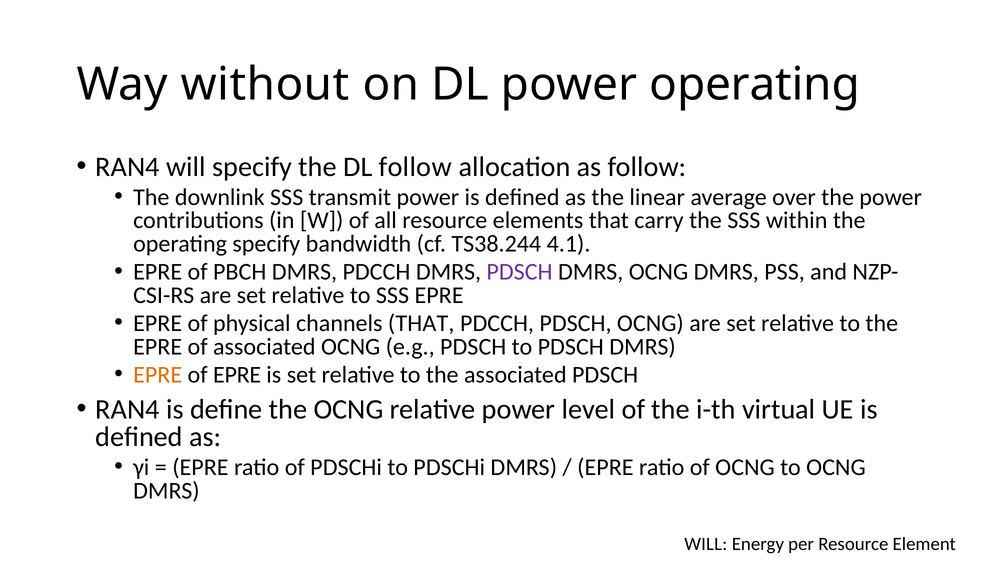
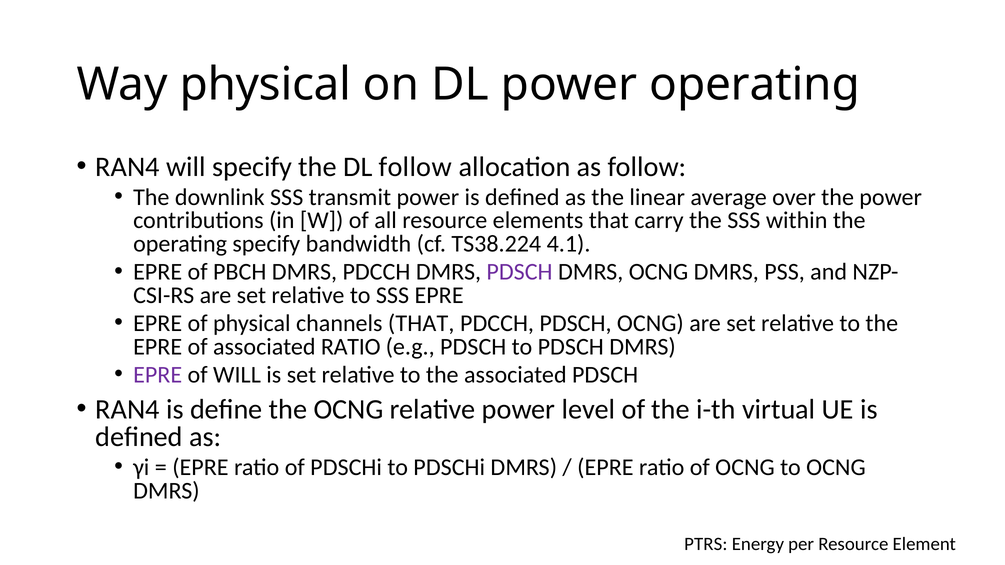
Way without: without -> physical
TS38.244: TS38.244 -> TS38.224
associated OCNG: OCNG -> RATIO
EPRE at (158, 375) colour: orange -> purple
of EPRE: EPRE -> WILL
WILL at (706, 544): WILL -> PTRS
